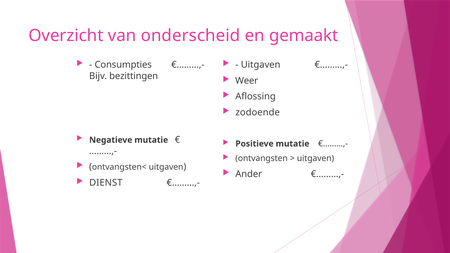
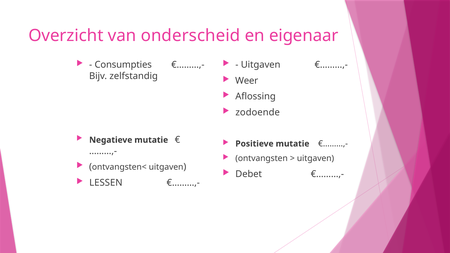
gemaakt: gemaakt -> eigenaar
bezittingen: bezittingen -> zelfstandig
Ander: Ander -> Debet
DIENST: DIENST -> LESSEN
